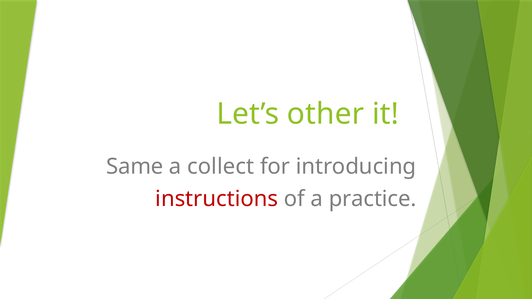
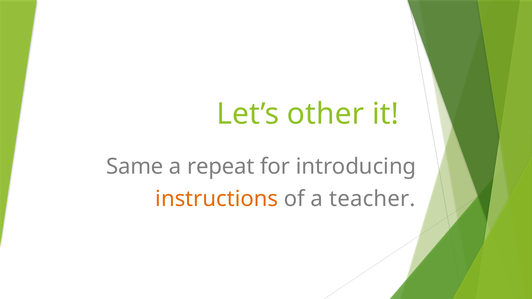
collect: collect -> repeat
instructions colour: red -> orange
practice: practice -> teacher
